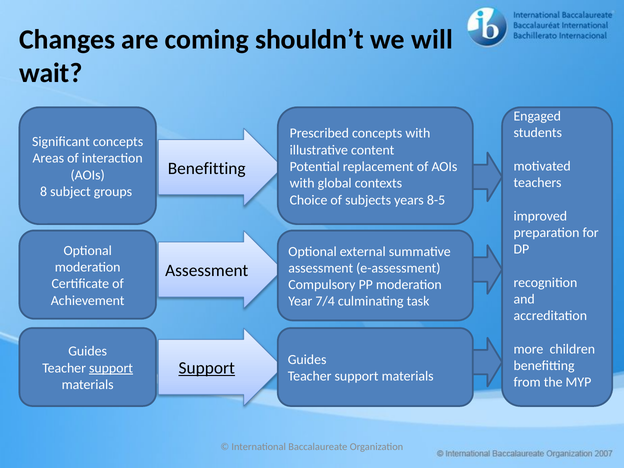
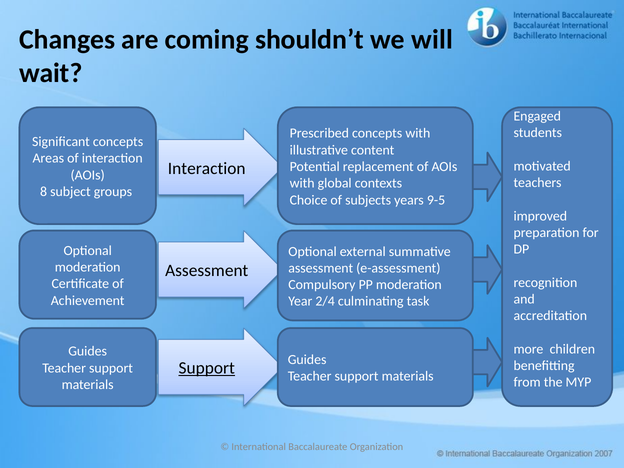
Benefitting at (207, 168): Benefitting -> Interaction
8-5: 8-5 -> 9-5
7/4: 7/4 -> 2/4
support at (111, 368) underline: present -> none
